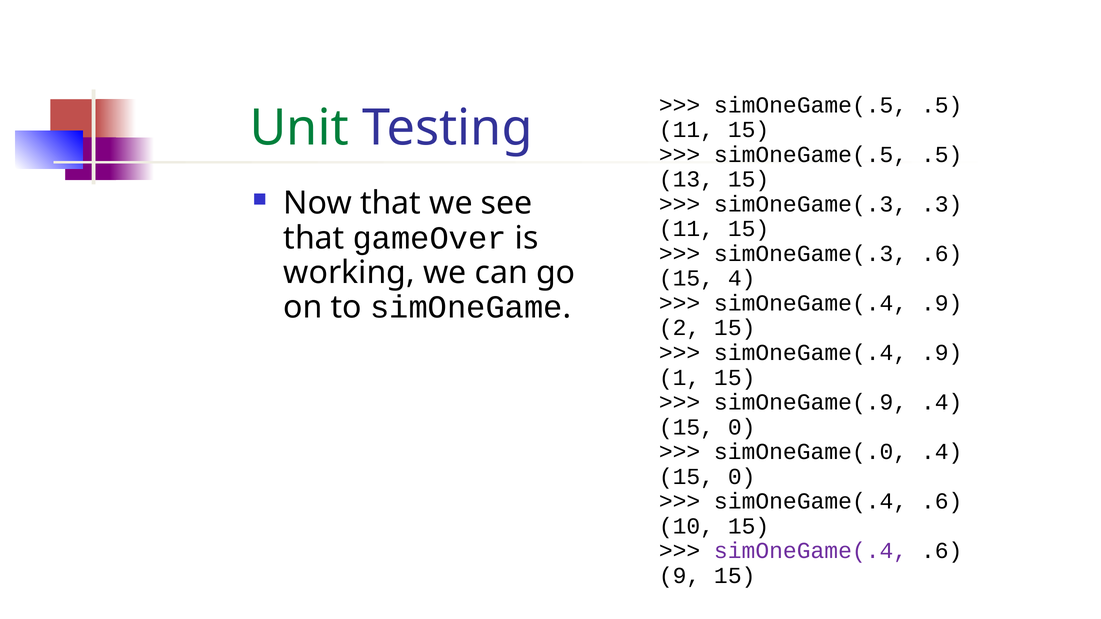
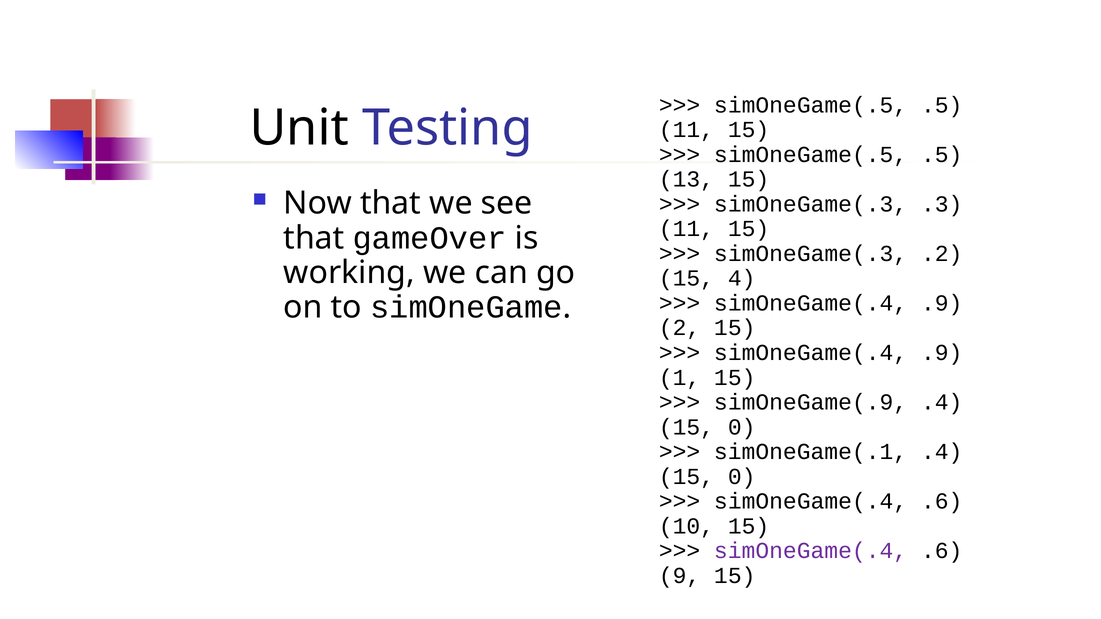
Unit colour: green -> black
simOneGame(.3 .6: .6 -> .2
simOneGame(.0: simOneGame(.0 -> simOneGame(.1
